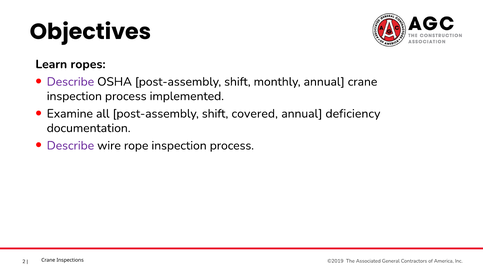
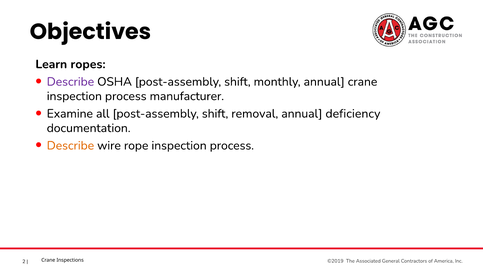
implemented: implemented -> manufacturer
covered: covered -> removal
Describe at (70, 146) colour: purple -> orange
